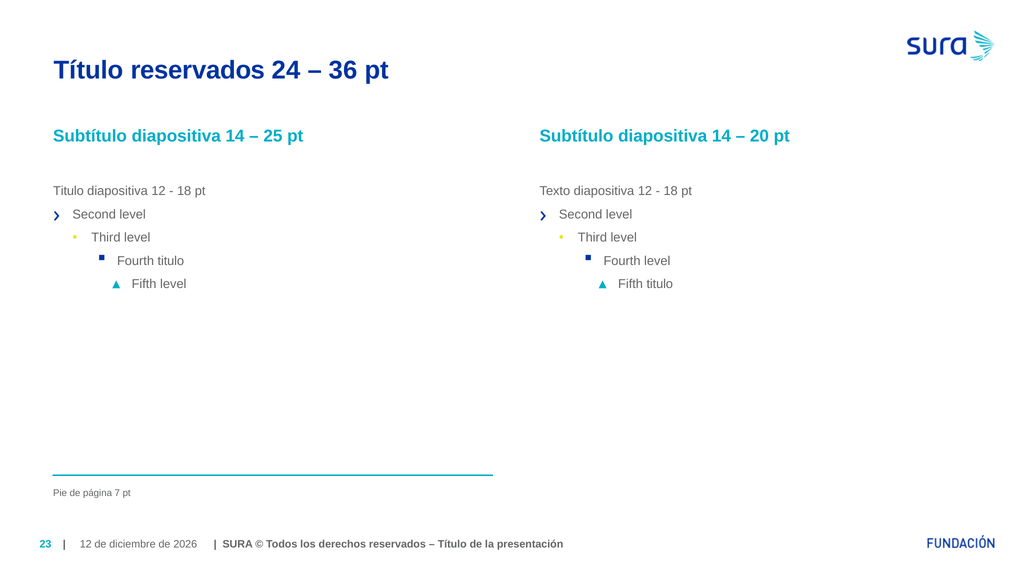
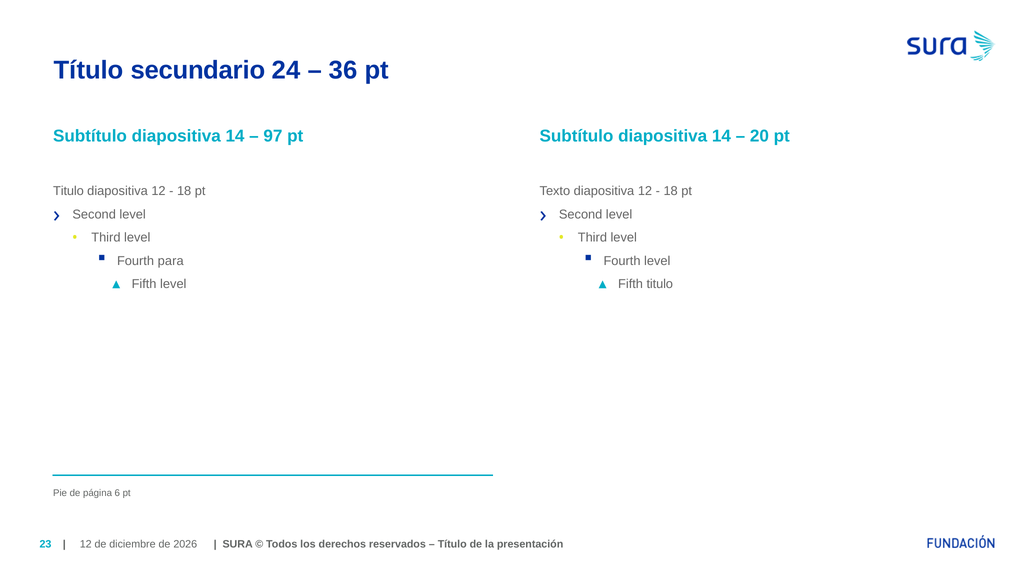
Título reservados: reservados -> secundario
25: 25 -> 97
Fourth titulo: titulo -> para
7: 7 -> 6
